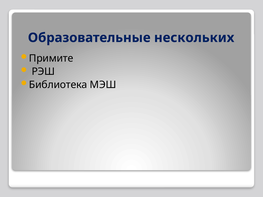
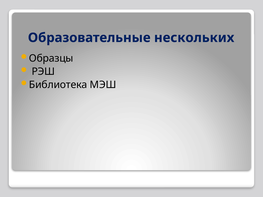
Примите: Примите -> Образцы
